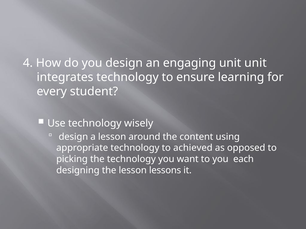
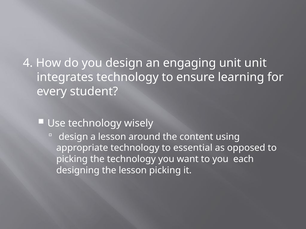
achieved: achieved -> essential
lesson lessons: lessons -> picking
